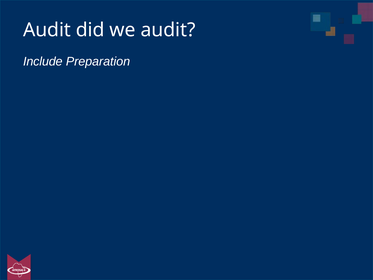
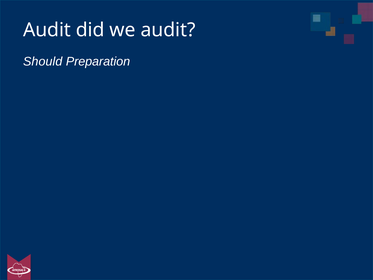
Include: Include -> Should
